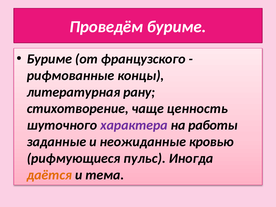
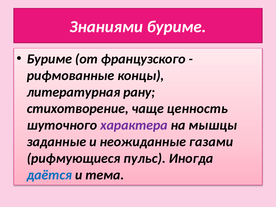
Проведём: Проведём -> Знаниями
работы: работы -> мышцы
кровью: кровью -> газами
даётся colour: orange -> blue
